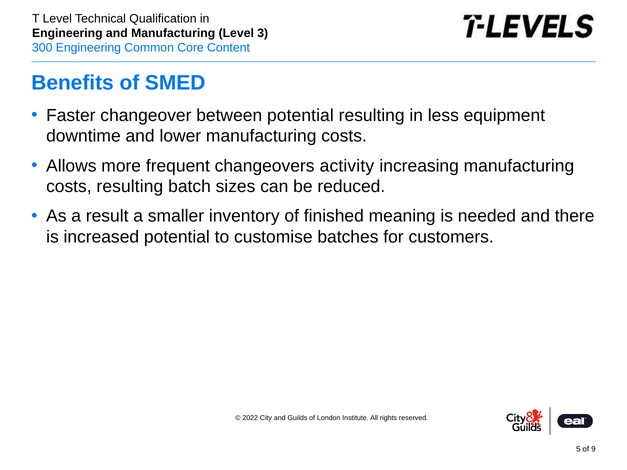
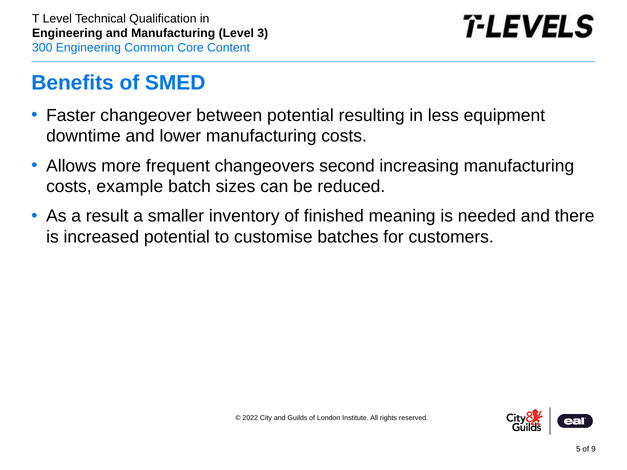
activity: activity -> second
costs resulting: resulting -> example
